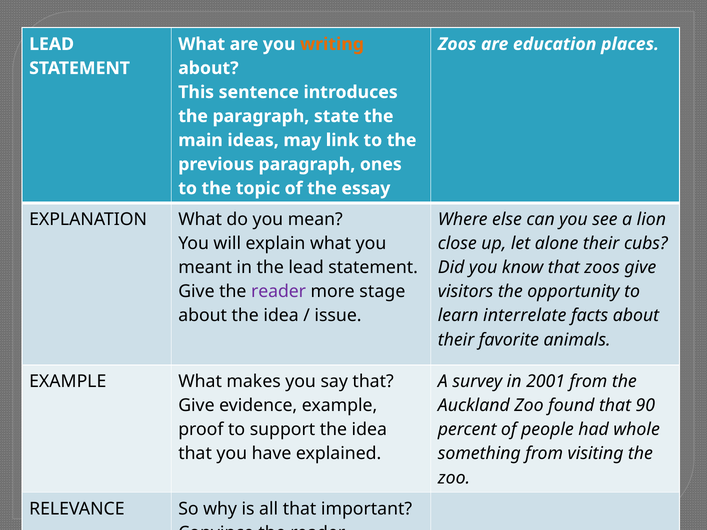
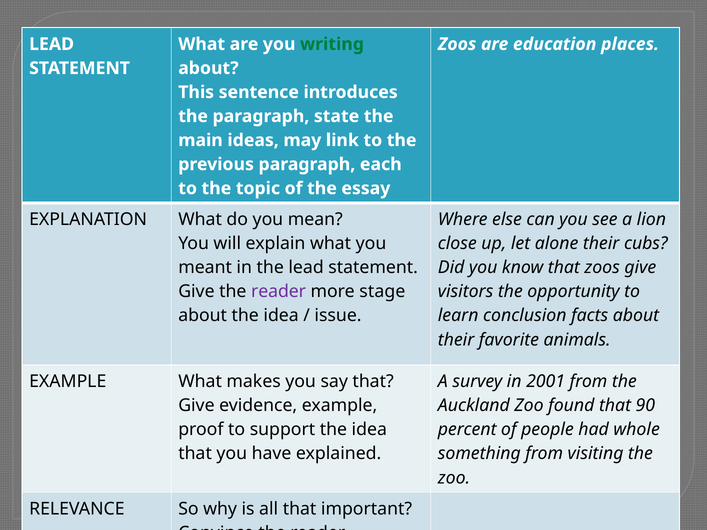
writing colour: orange -> green
ones: ones -> each
interrelate: interrelate -> conclusion
